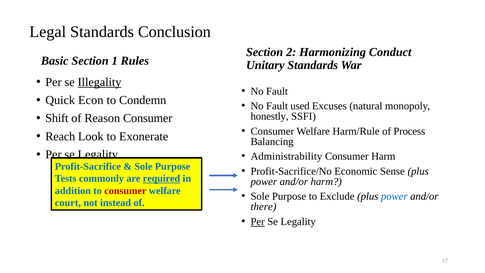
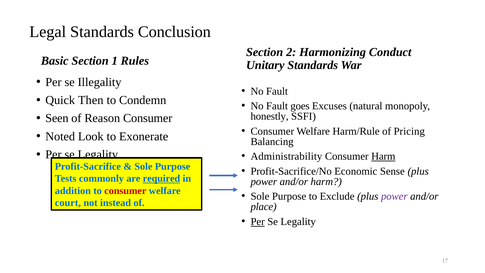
Illegality underline: present -> none
Econ: Econ -> Then
used: used -> goes
Shift: Shift -> Seen
Process: Process -> Pricing
Reach: Reach -> Noted
Harm at (383, 156) underline: none -> present
power at (394, 196) colour: blue -> purple
there: there -> place
